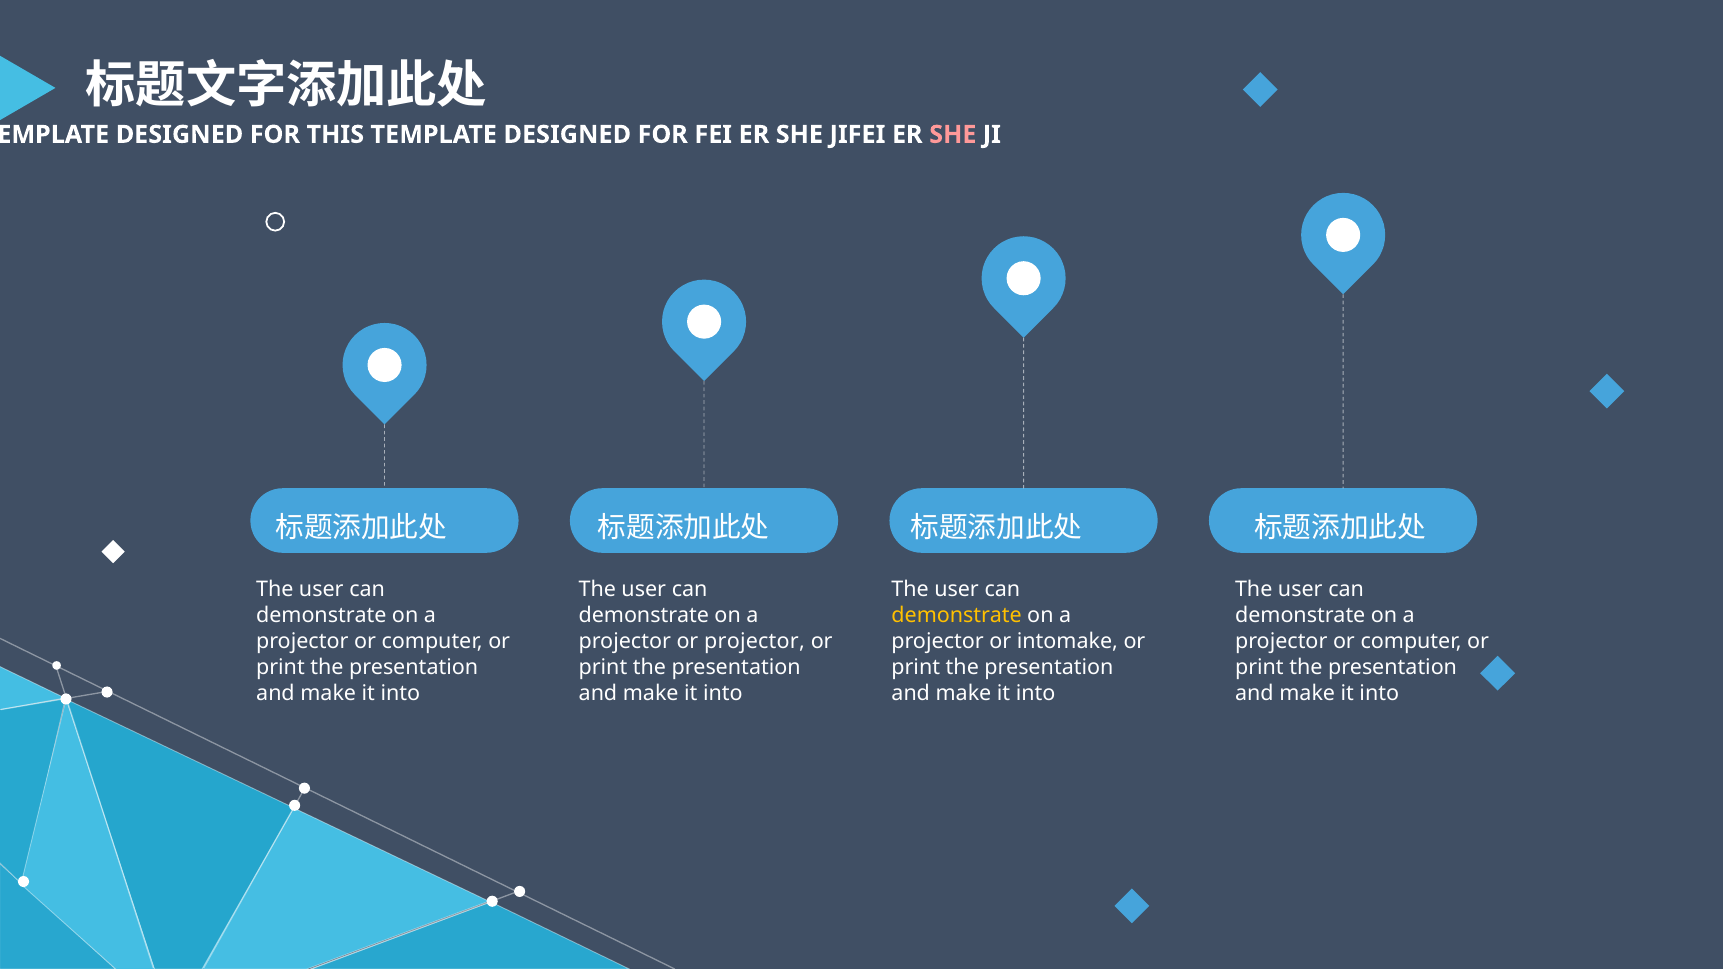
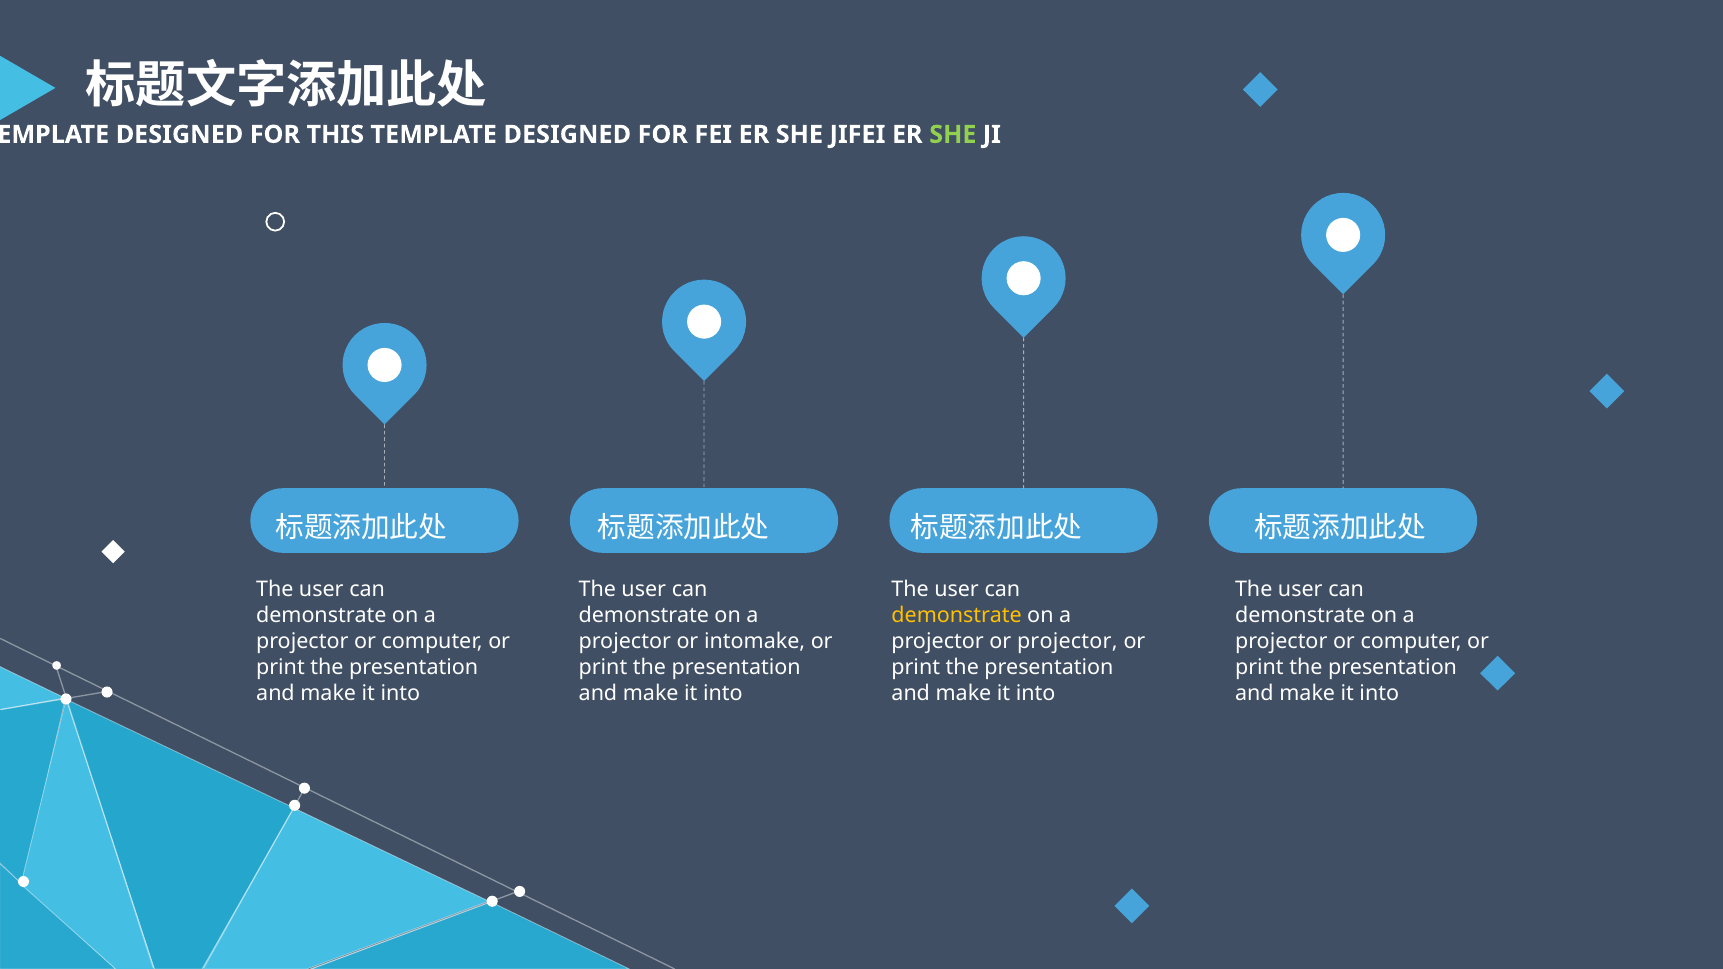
SHE at (953, 135) colour: pink -> light green
or projector: projector -> intomake
or intomake: intomake -> projector
